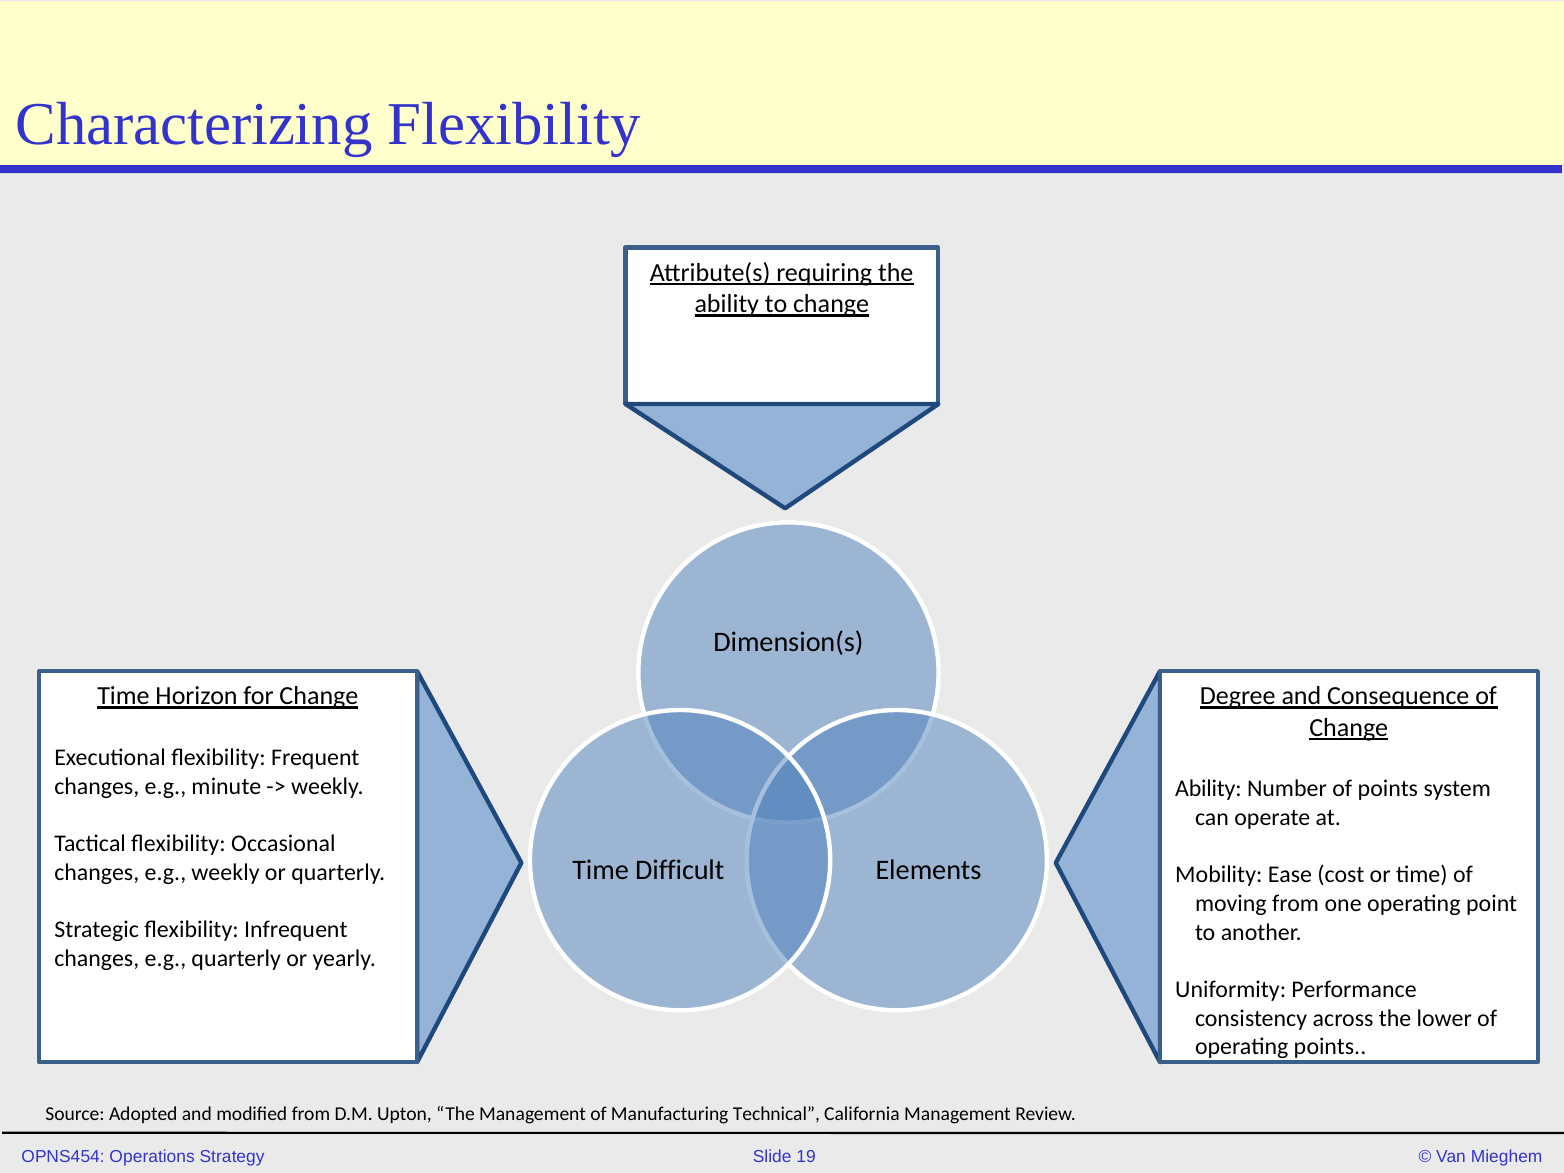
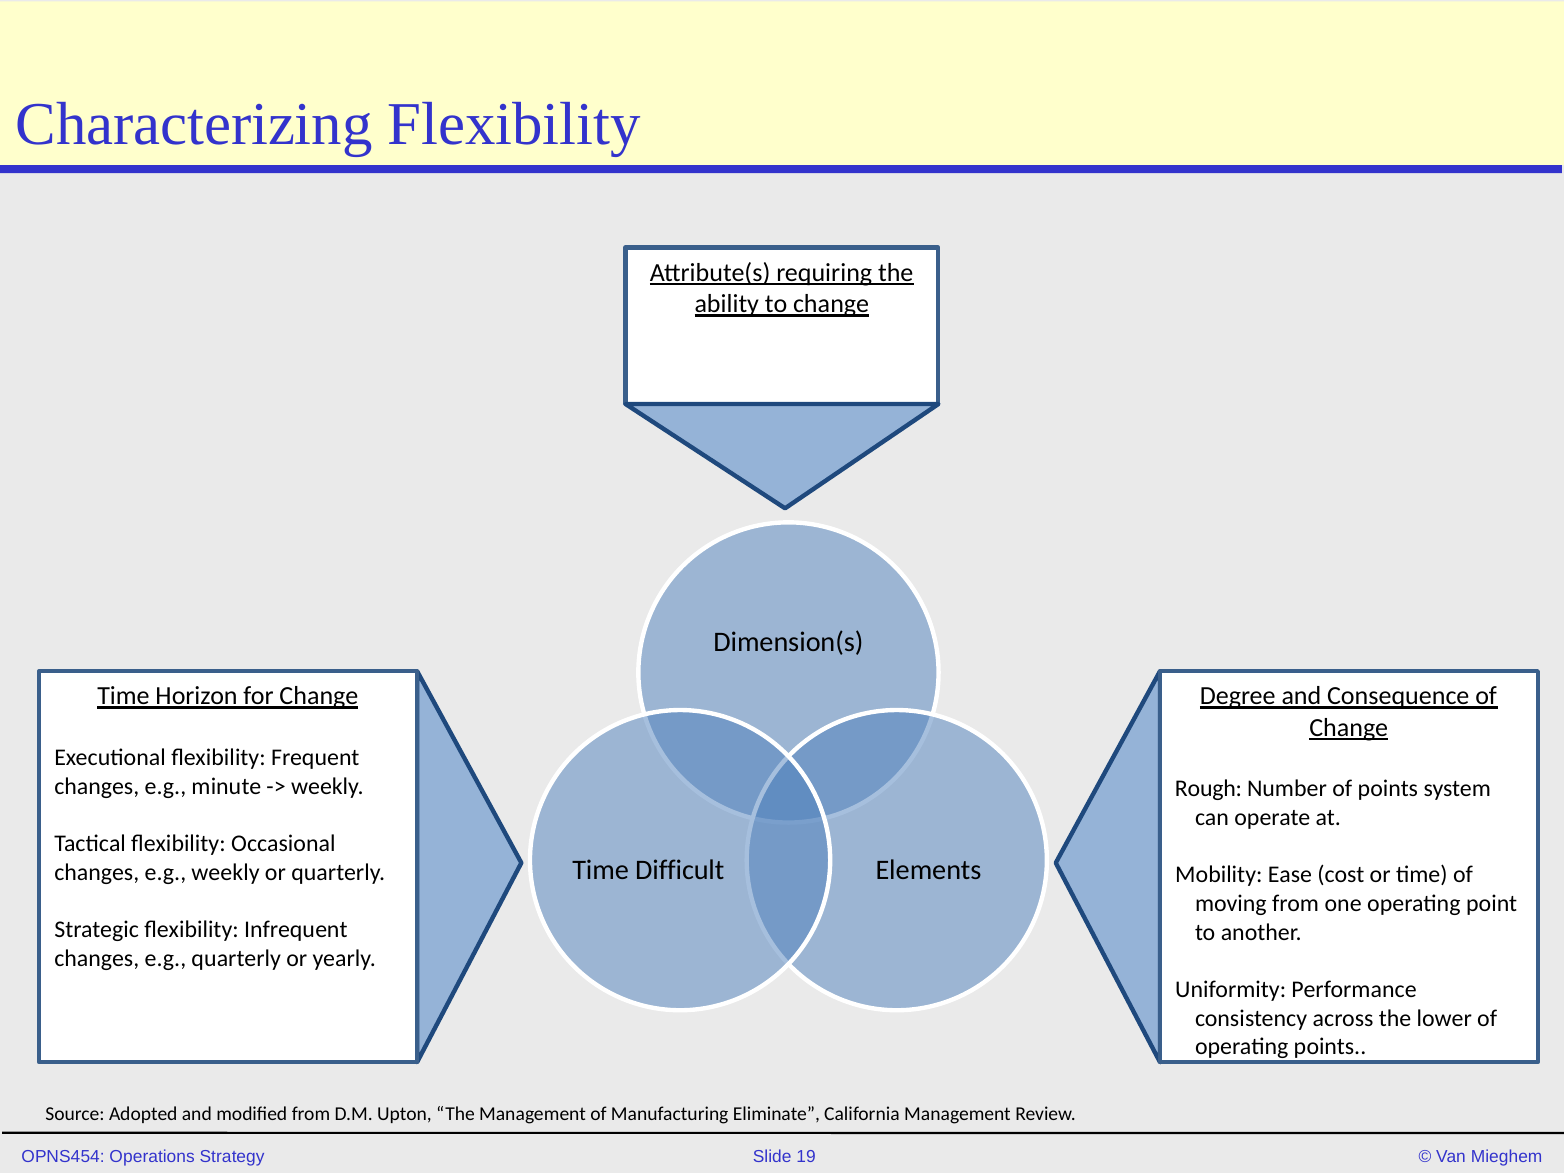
Ability at (1208, 789): Ability -> Rough
Technical: Technical -> Eliminate
